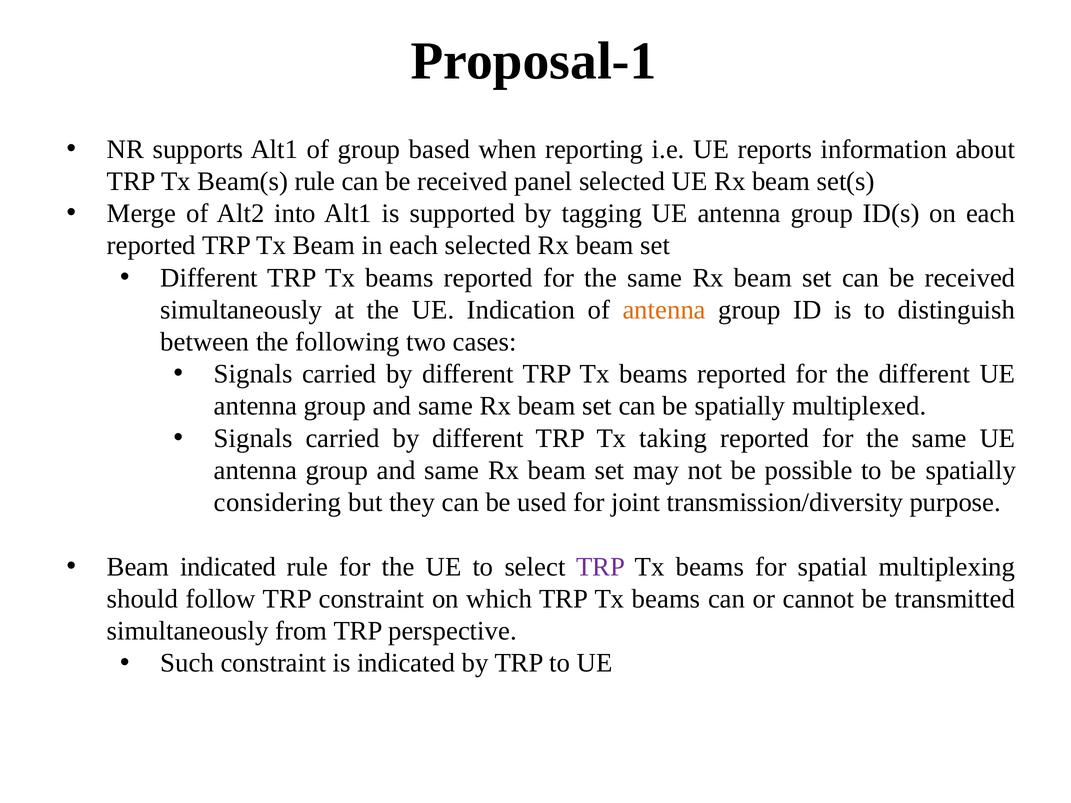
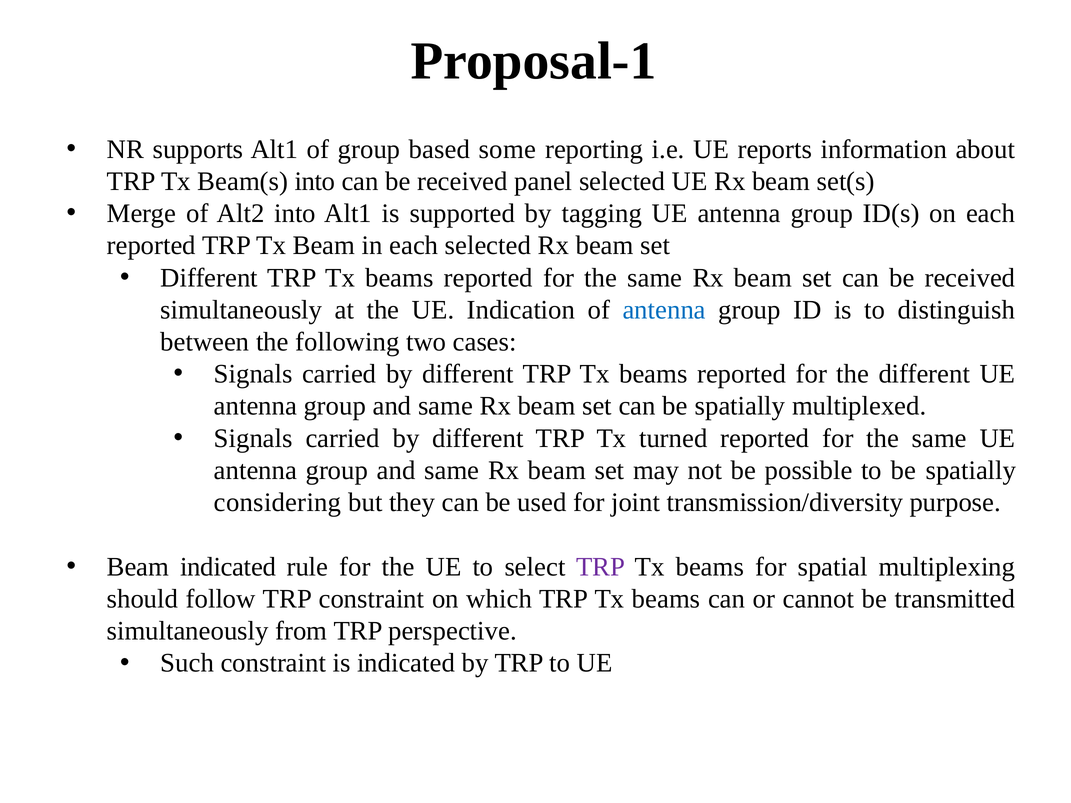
when: when -> some
Beam(s rule: rule -> into
antenna at (664, 310) colour: orange -> blue
taking: taking -> turned
